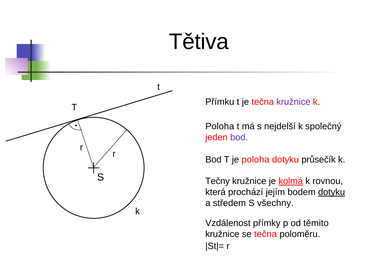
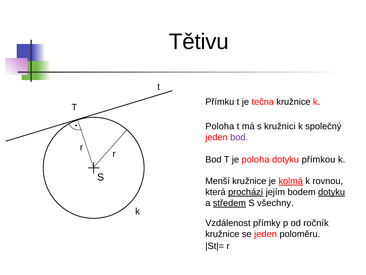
Tětiva: Tětiva -> Tětivu
kružnice at (293, 102) colour: purple -> black
nejdelší: nejdelší -> kružnici
průsečík: průsečík -> přímkou
Tečny: Tečny -> Menší
prochází underline: none -> present
středem underline: none -> present
těmito: těmito -> ročník
se tečna: tečna -> jeden
